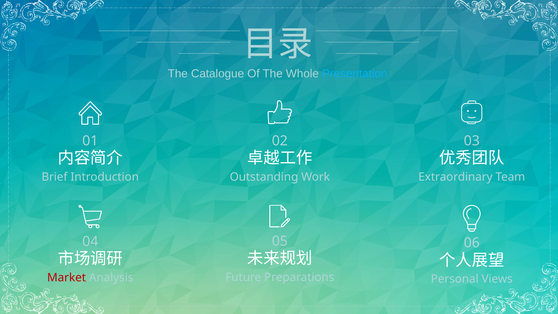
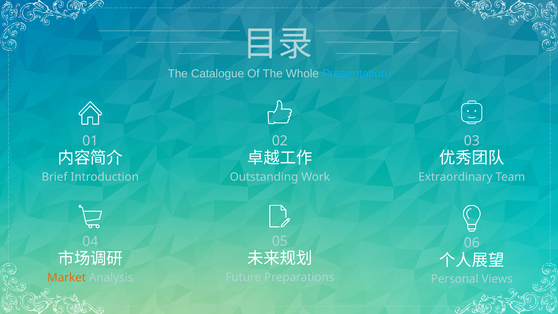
Market colour: red -> orange
